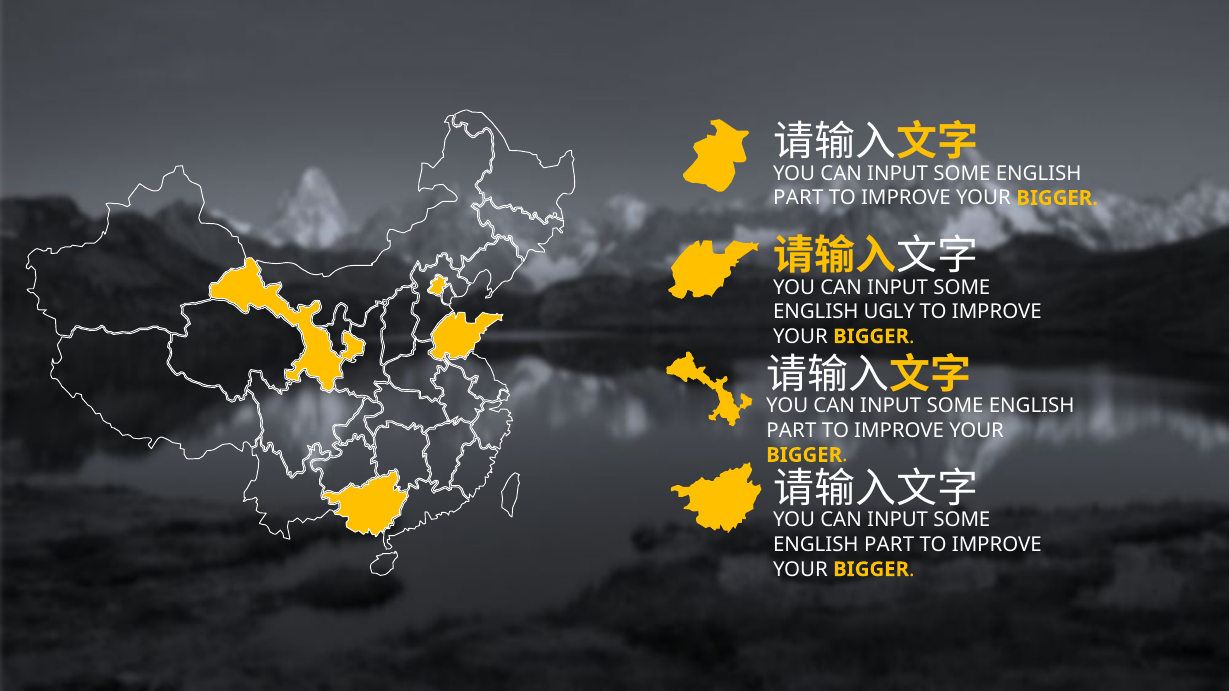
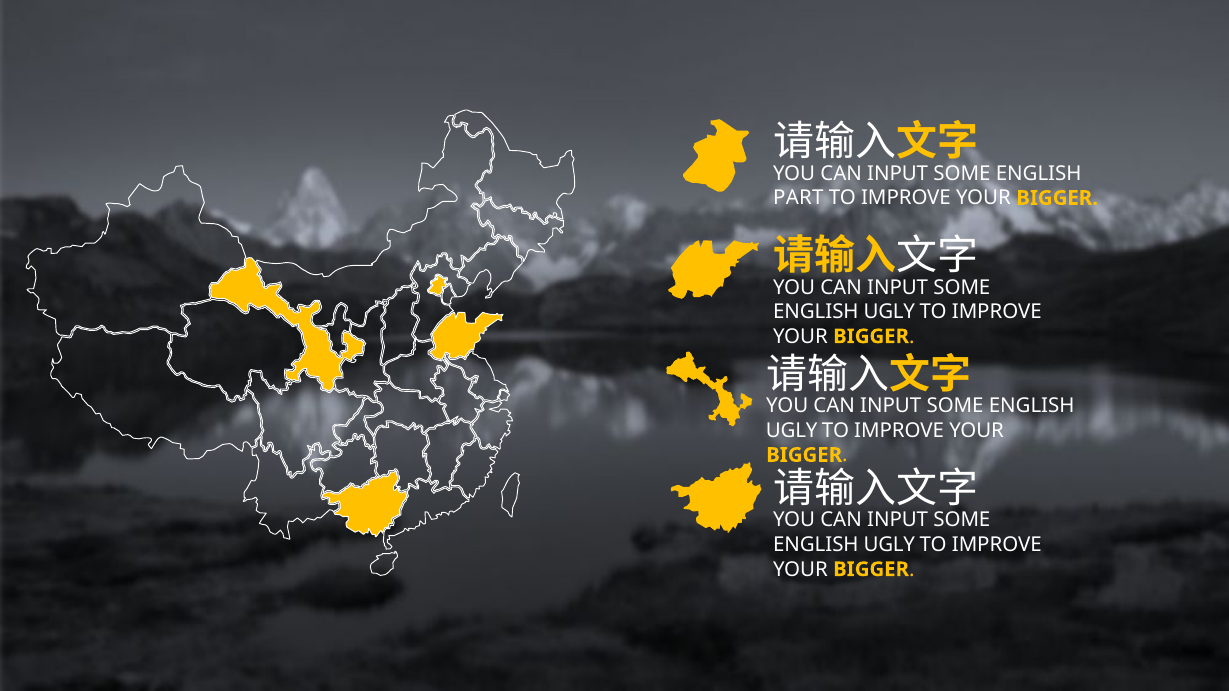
PART at (791, 431): PART -> UGLY
PART at (889, 545): PART -> UGLY
